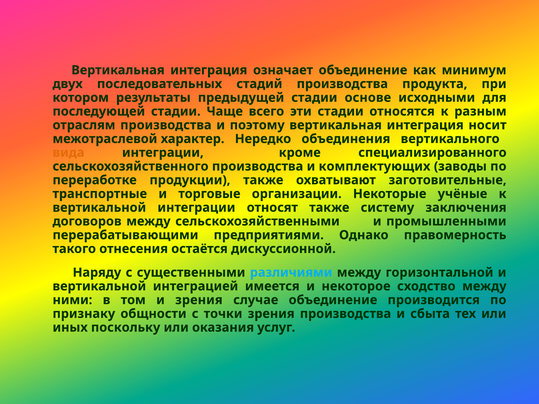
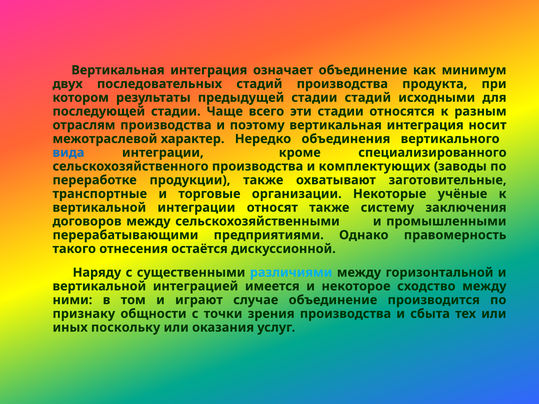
стадии основе: основе -> стадий
вида colour: orange -> blue
и зрения: зрения -> играют
